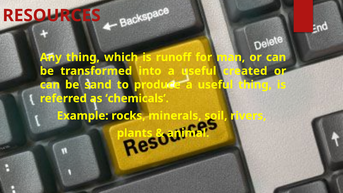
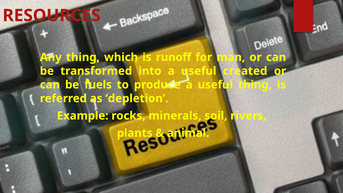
sand: sand -> fuels
chemicals: chemicals -> depletion
